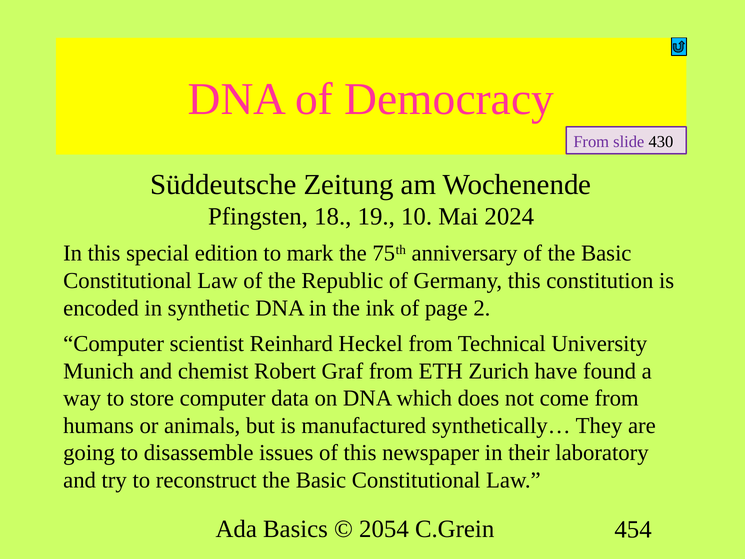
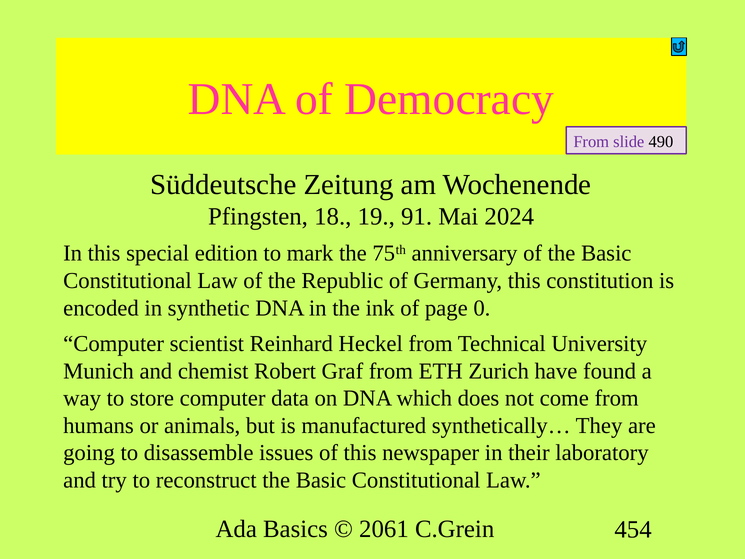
430: 430 -> 490
10: 10 -> 91
2: 2 -> 0
2054: 2054 -> 2061
